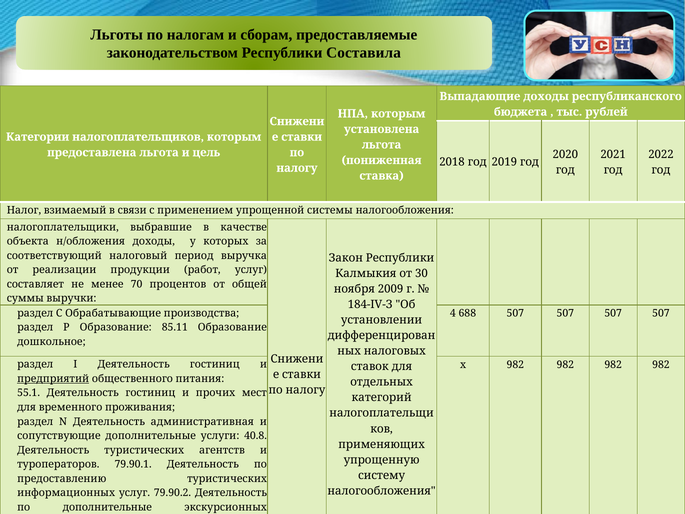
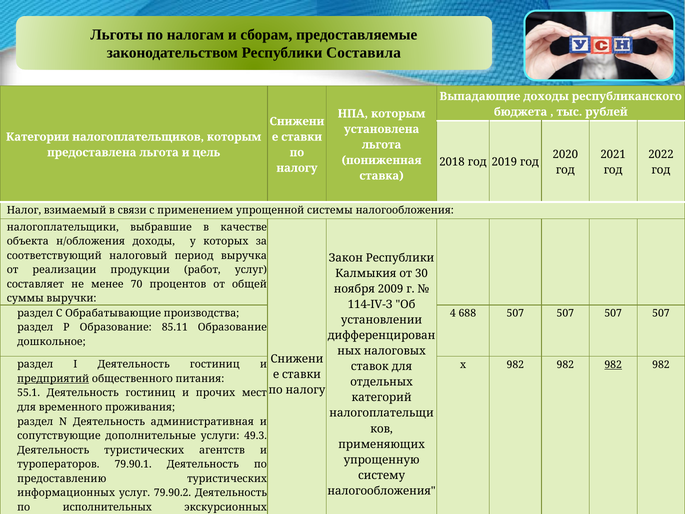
184-IV-З: 184-IV-З -> 114-IV-З
982 at (613, 365) underline: none -> present
40.8: 40.8 -> 49.3
по дополнительные: дополнительные -> исполнительных
